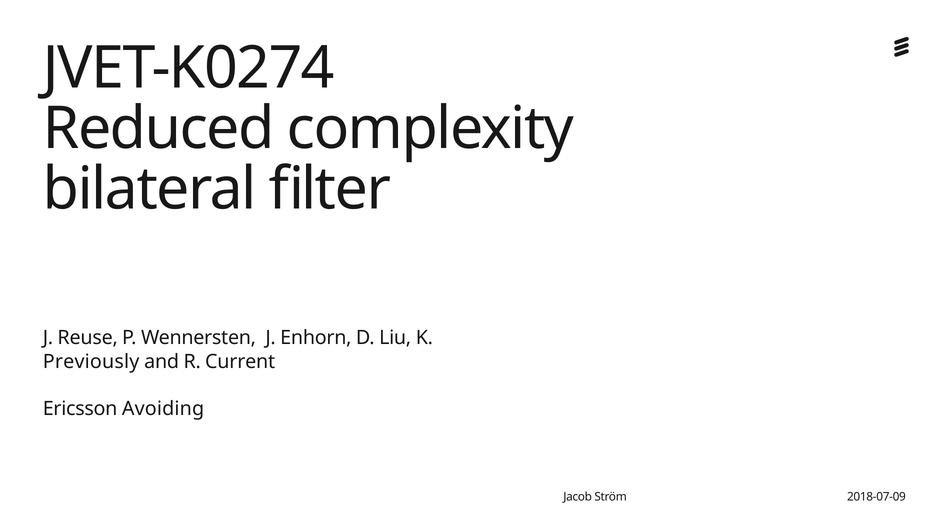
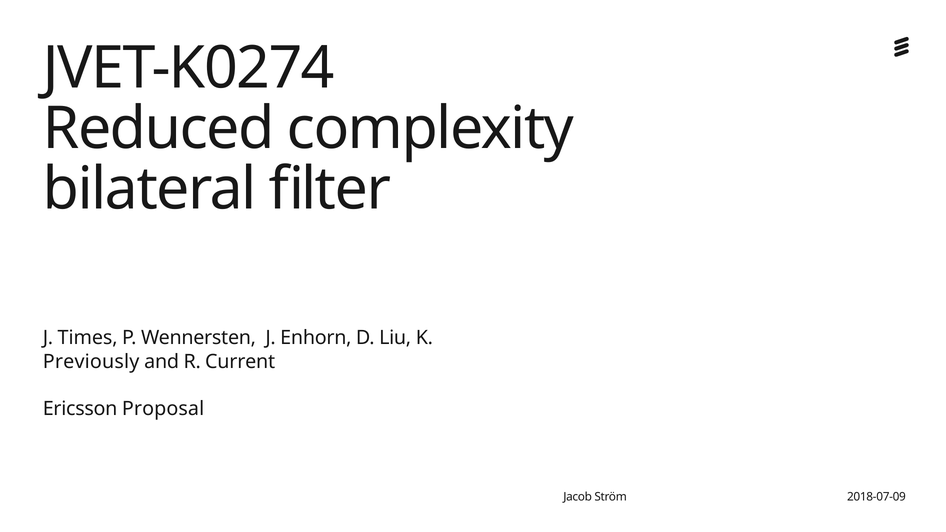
Reuse: Reuse -> Times
Avoiding: Avoiding -> Proposal
